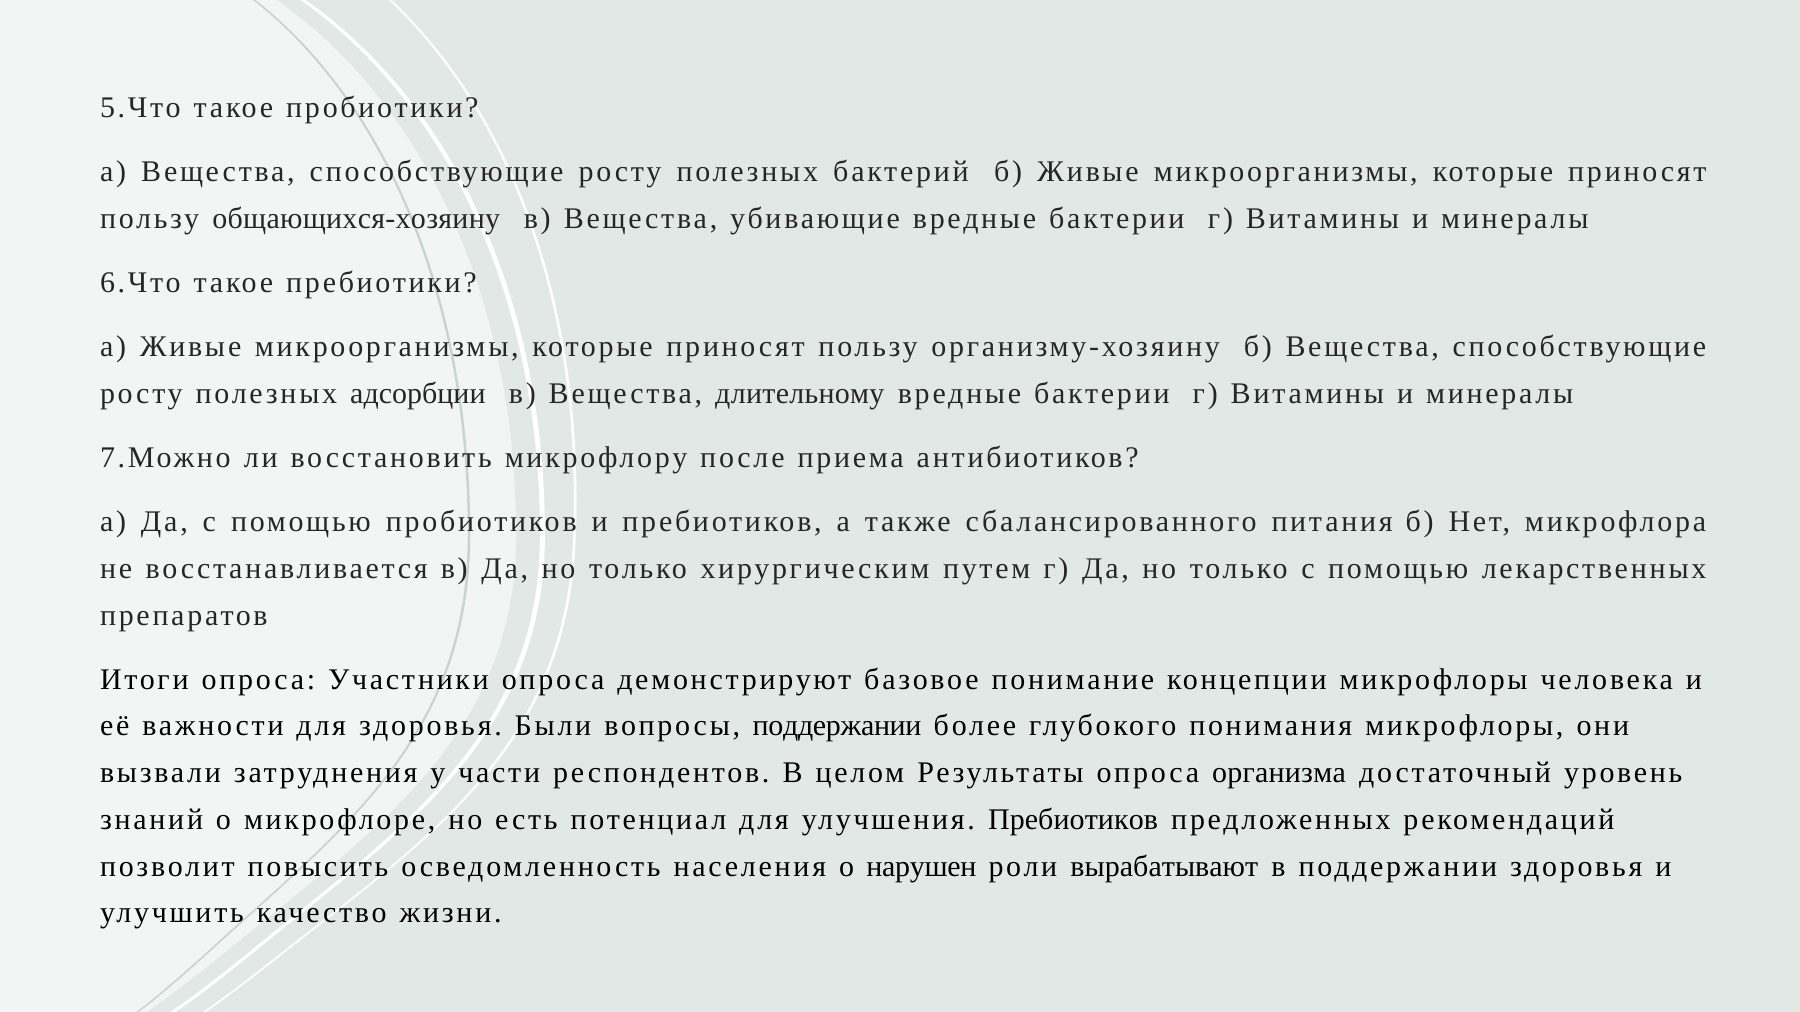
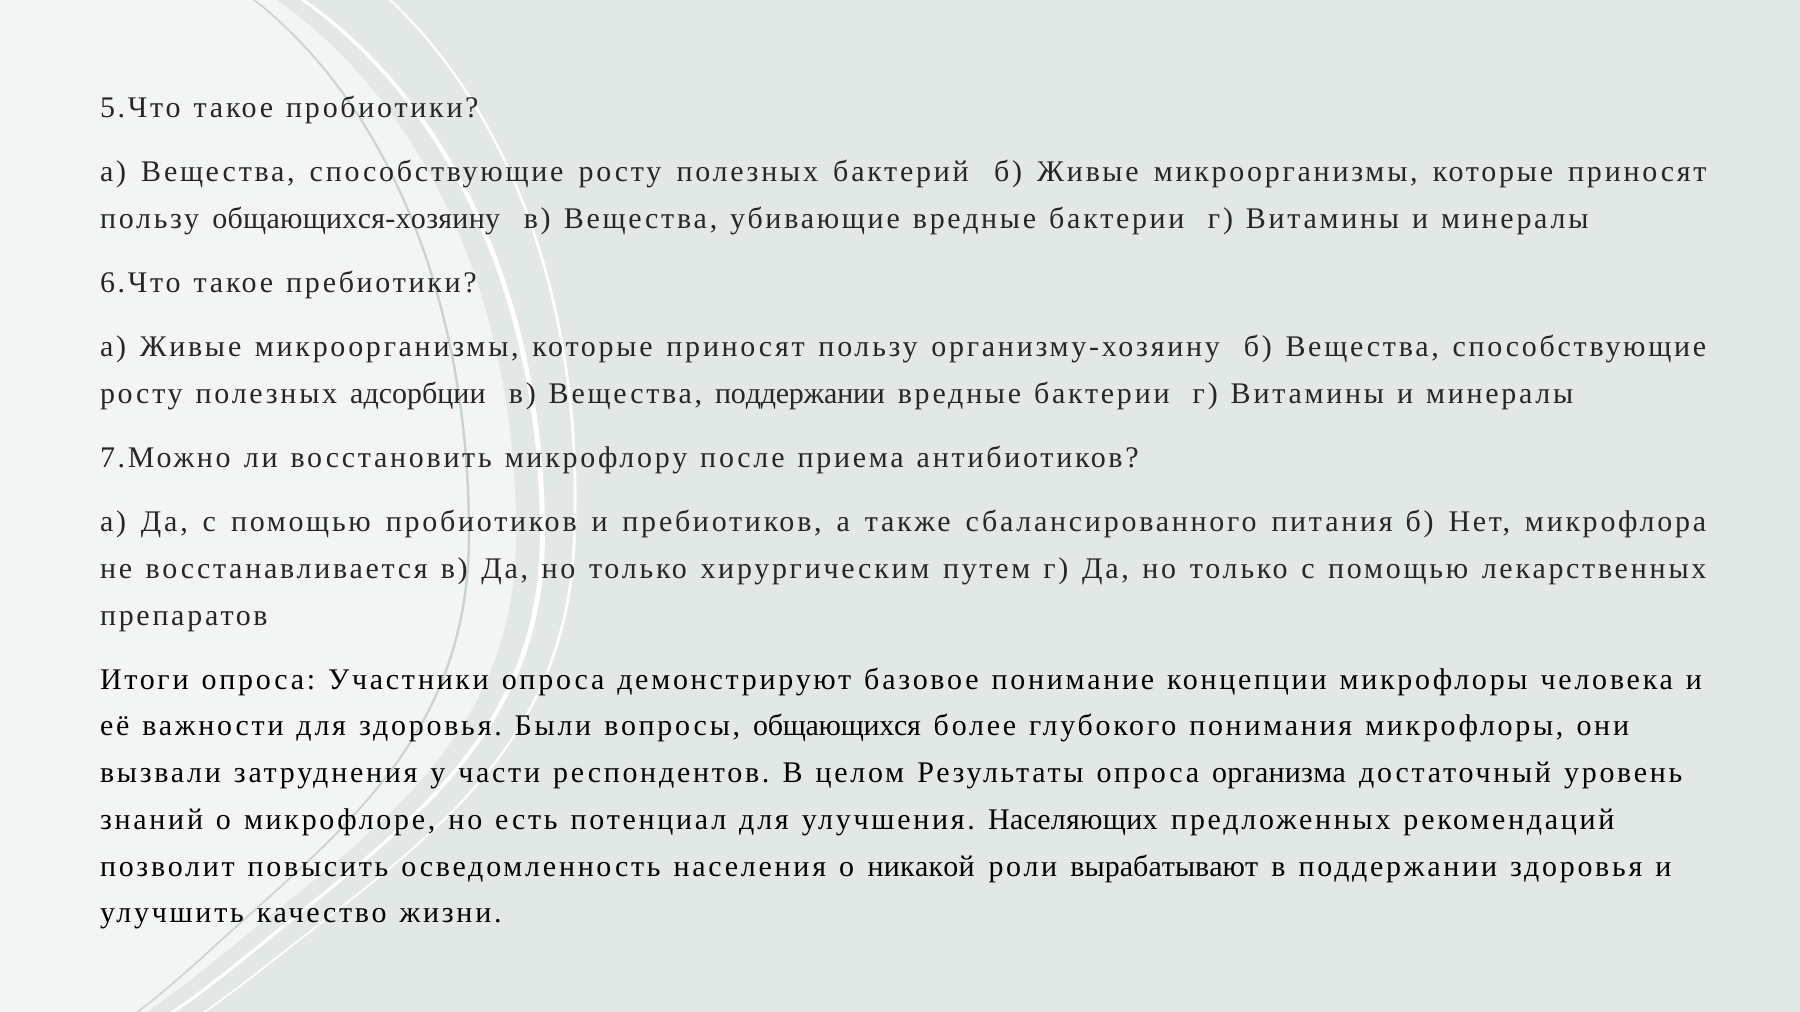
Вещества длительному: длительному -> поддержании
вопросы поддержании: поддержании -> общающихся
улучшения Пребиотиков: Пребиотиков -> Населяющих
нарушен: нарушен -> никакой
